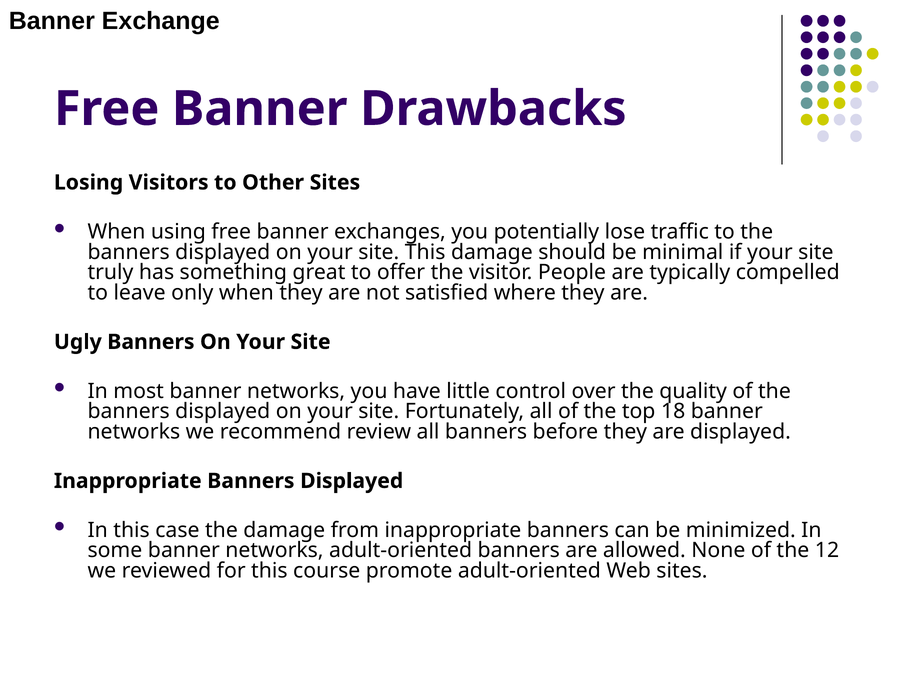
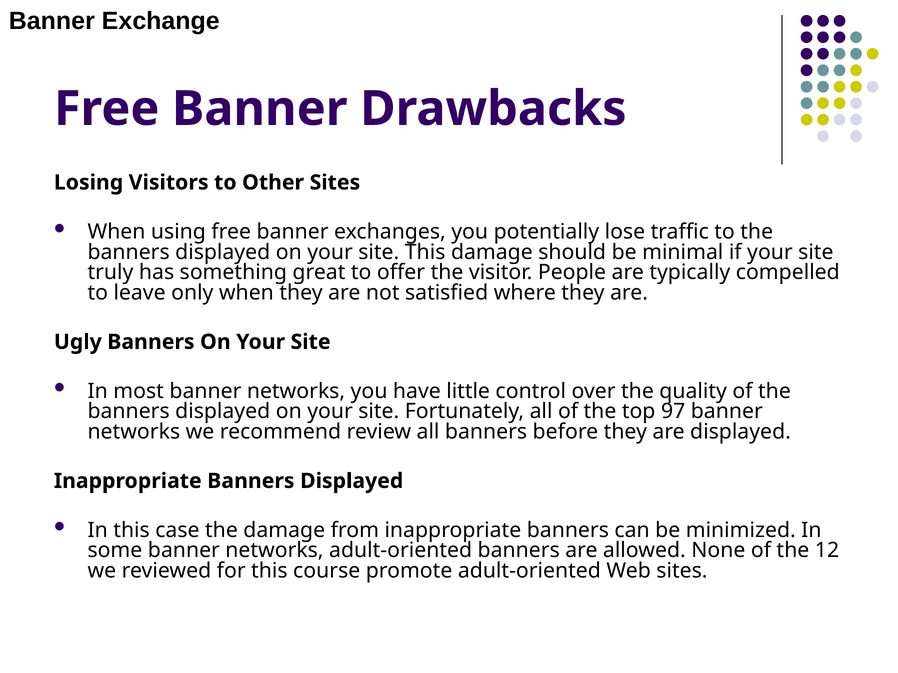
18: 18 -> 97
